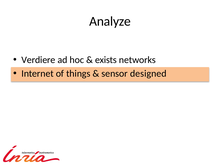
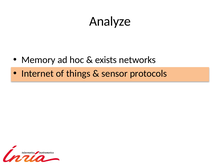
Verdiere: Verdiere -> Memory
designed: designed -> protocols
